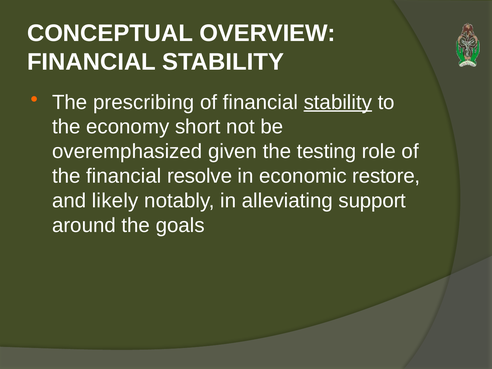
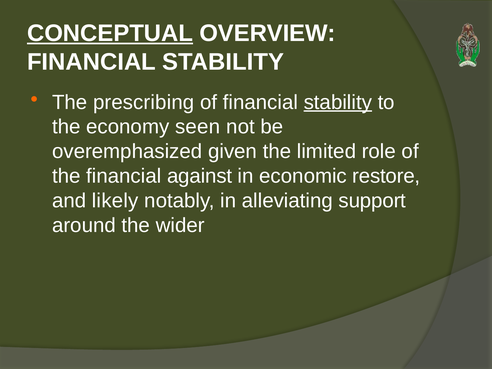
CONCEPTUAL underline: none -> present
short: short -> seen
testing: testing -> limited
resolve: resolve -> against
goals: goals -> wider
